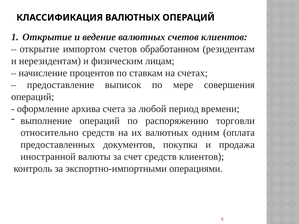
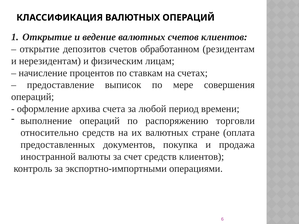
импортом: импортом -> депозитов
одним: одним -> стране
